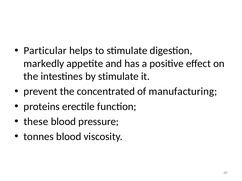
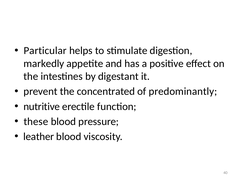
by stimulate: stimulate -> digestant
manufacturing: manufacturing -> predominantly
proteins: proteins -> nutritive
tonnes: tonnes -> leather
